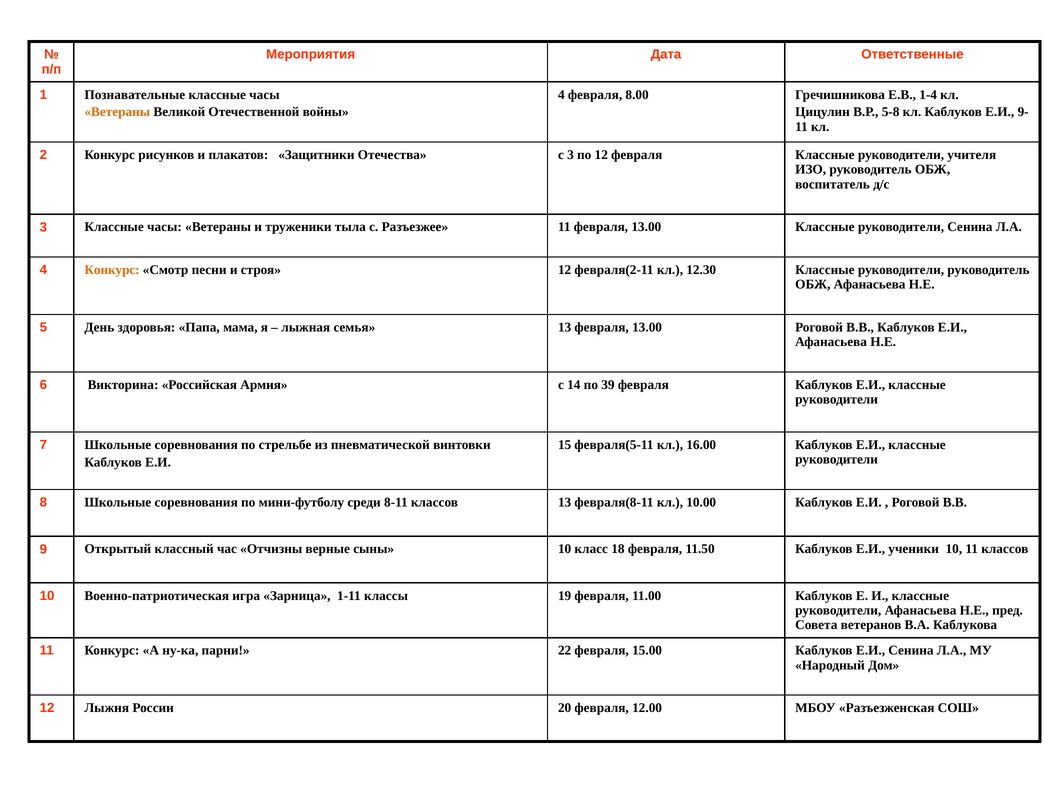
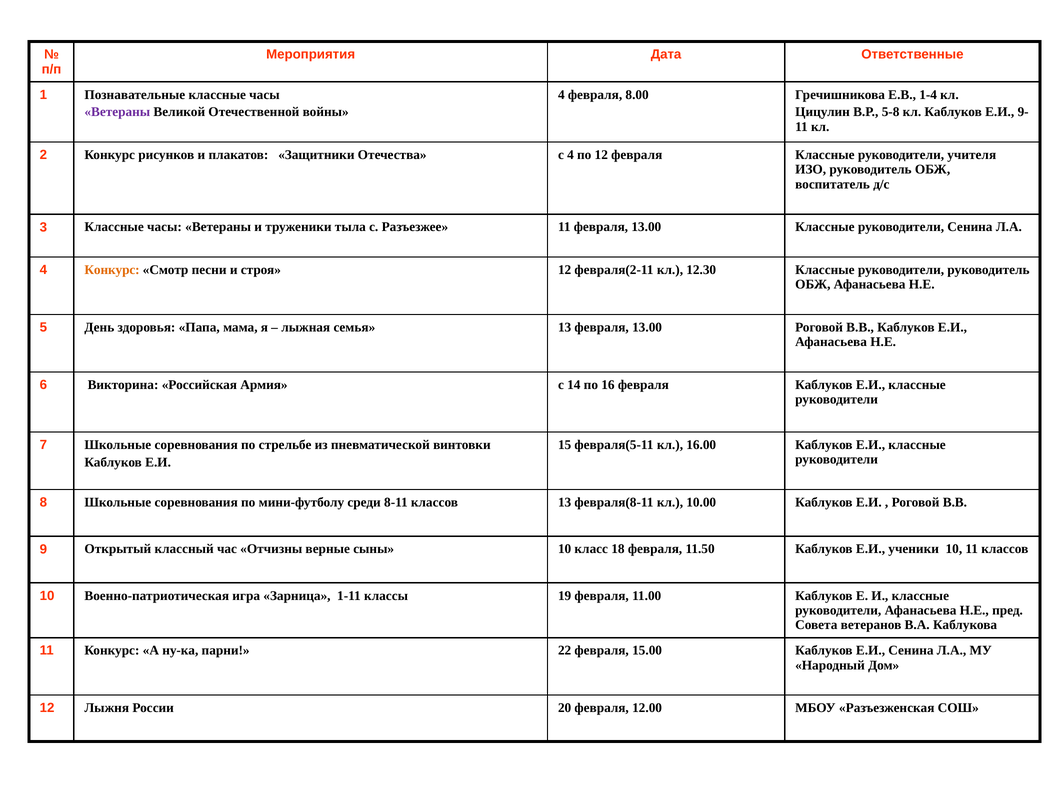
Ветераны at (117, 112) colour: orange -> purple
с 3: 3 -> 4
39: 39 -> 16
